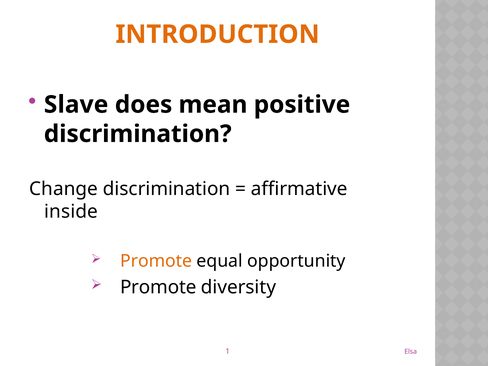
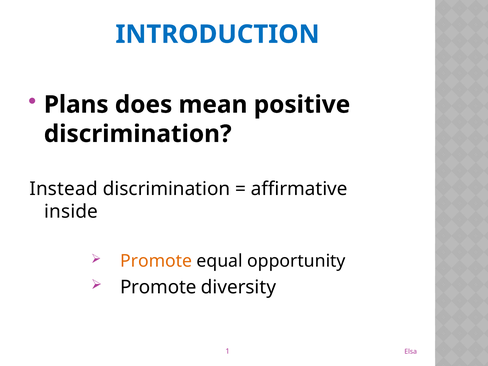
INTRODUCTION colour: orange -> blue
Slave: Slave -> Plans
Change: Change -> Instead
